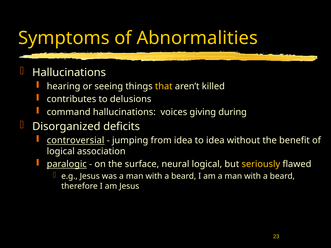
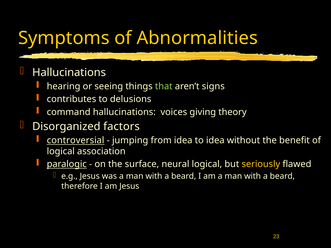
that colour: yellow -> light green
killed: killed -> signs
during: during -> theory
deficits: deficits -> factors
